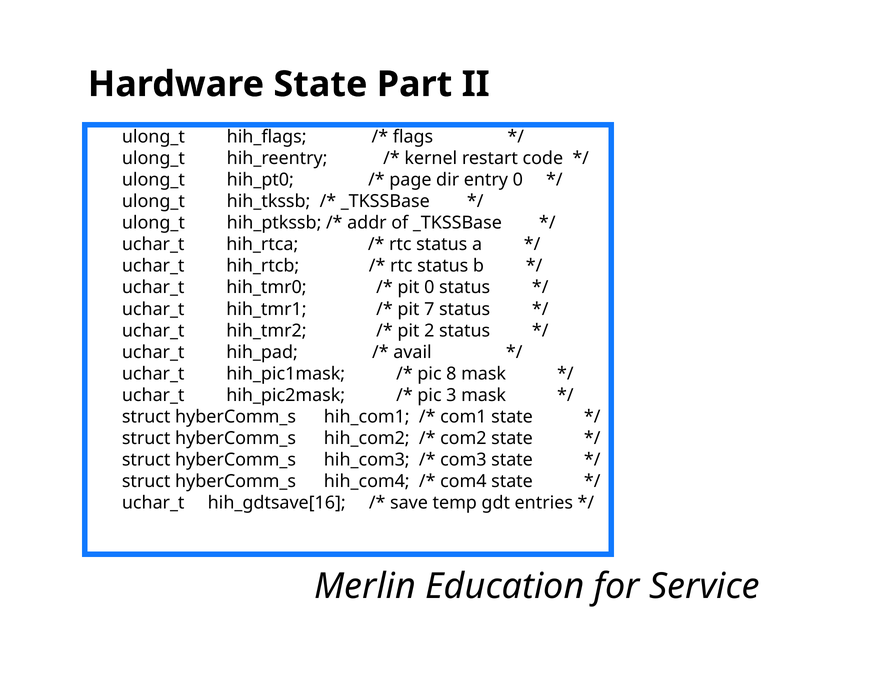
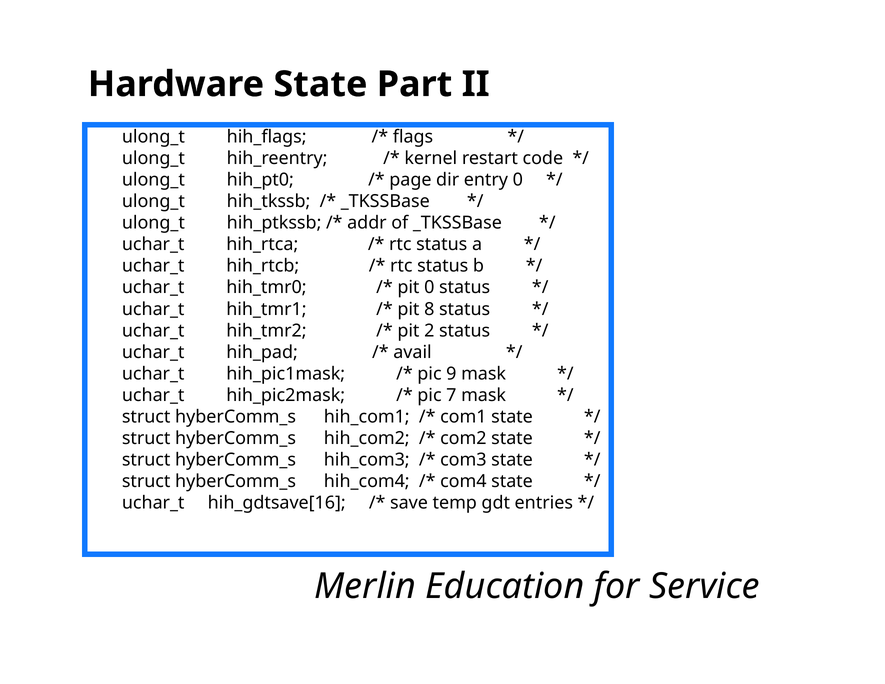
7: 7 -> 8
8: 8 -> 9
3: 3 -> 7
